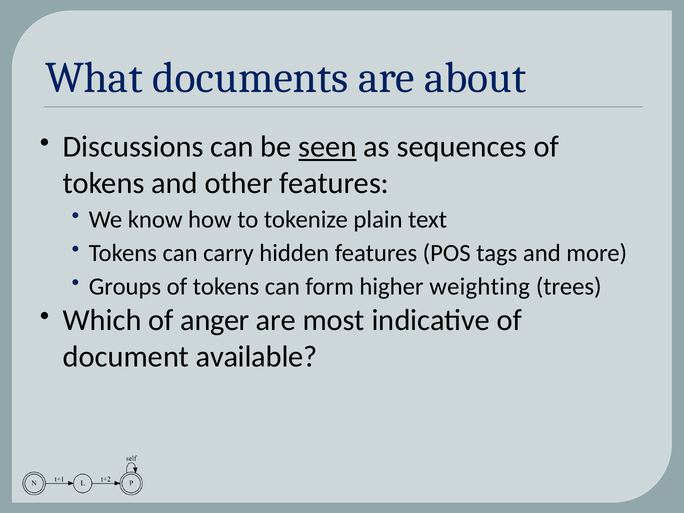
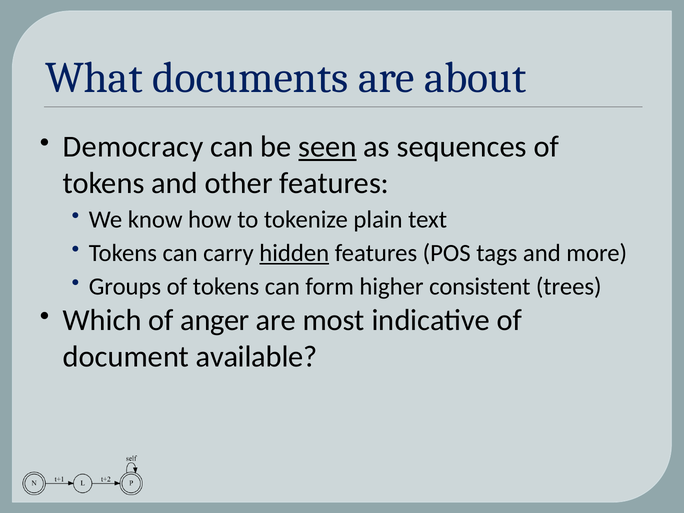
Discussions: Discussions -> Democracy
hidden underline: none -> present
weighting: weighting -> consistent
